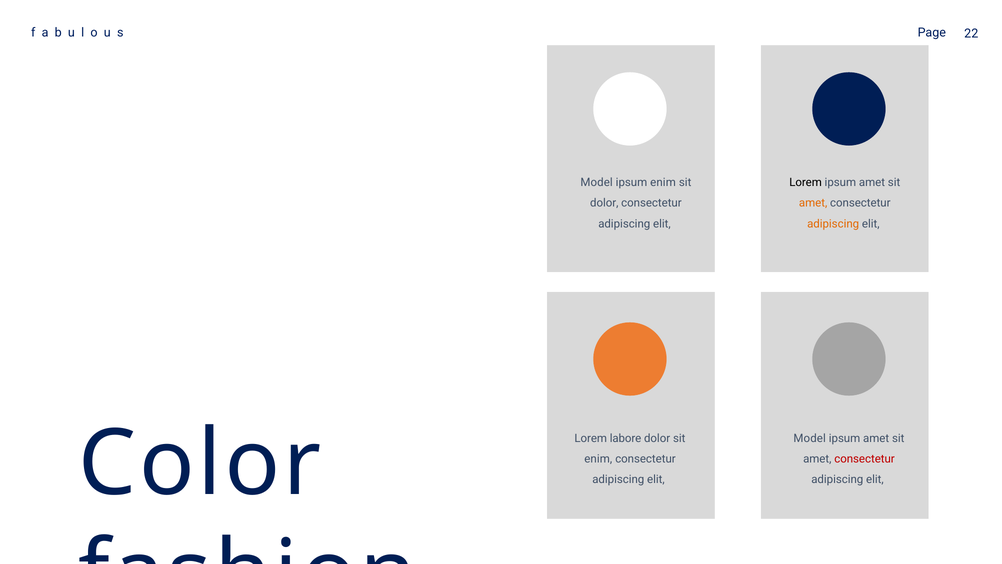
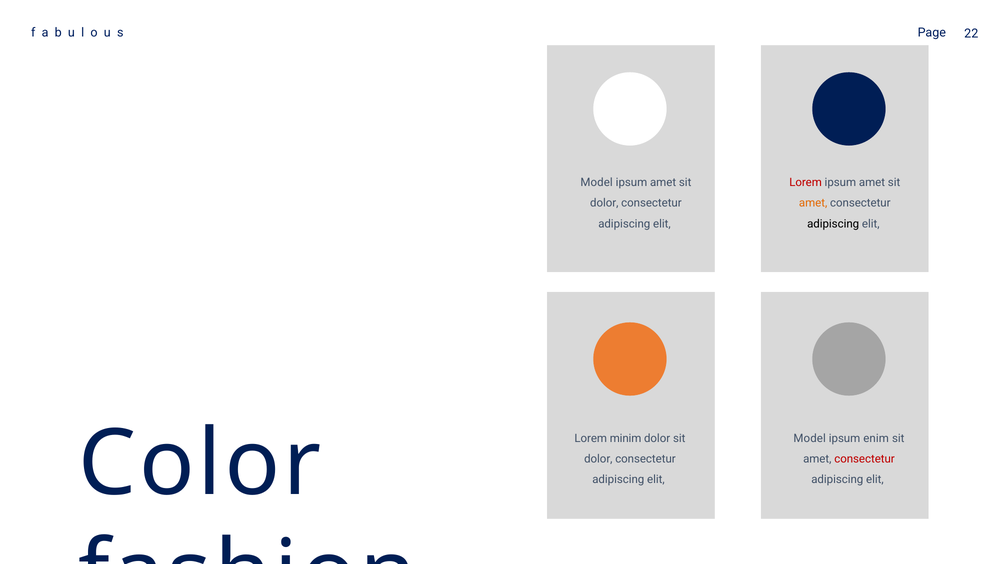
enim at (663, 182): enim -> amet
Lorem at (806, 182) colour: black -> red
adipiscing at (833, 224) colour: orange -> black
labore: labore -> minim
amet at (876, 438): amet -> enim
enim at (598, 459): enim -> dolor
